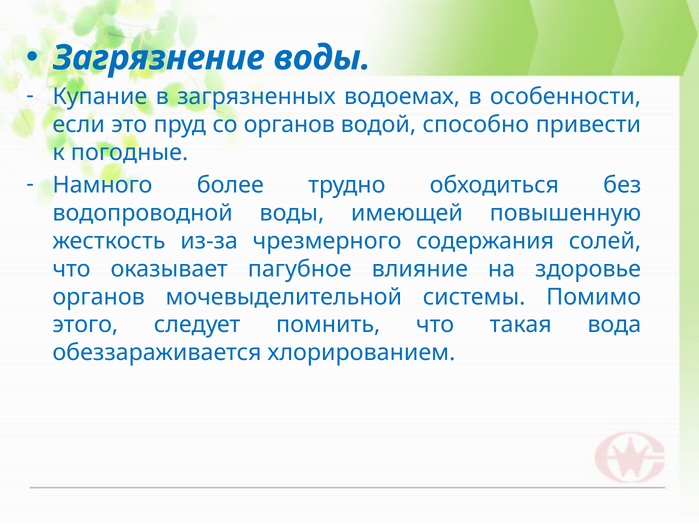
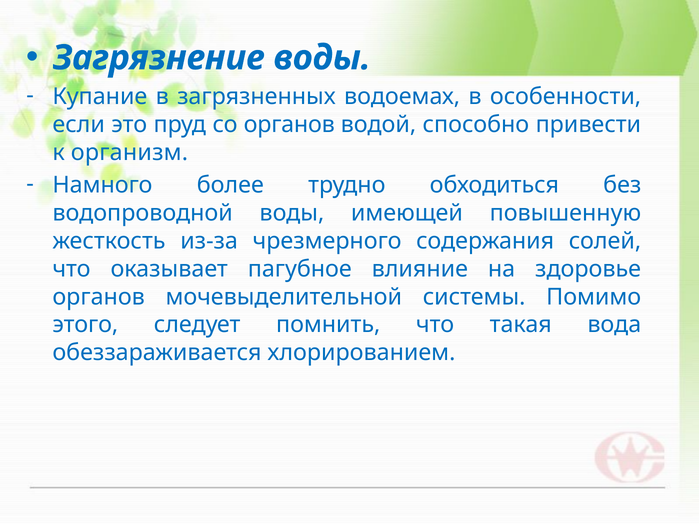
погодные: погодные -> организм
